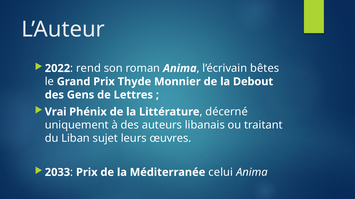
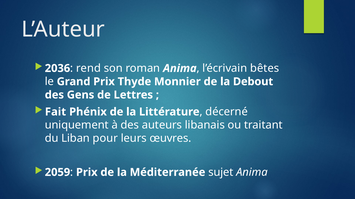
2022: 2022 -> 2036
Vrai: Vrai -> Fait
sujet: sujet -> pour
2033: 2033 -> 2059
celui: celui -> sujet
